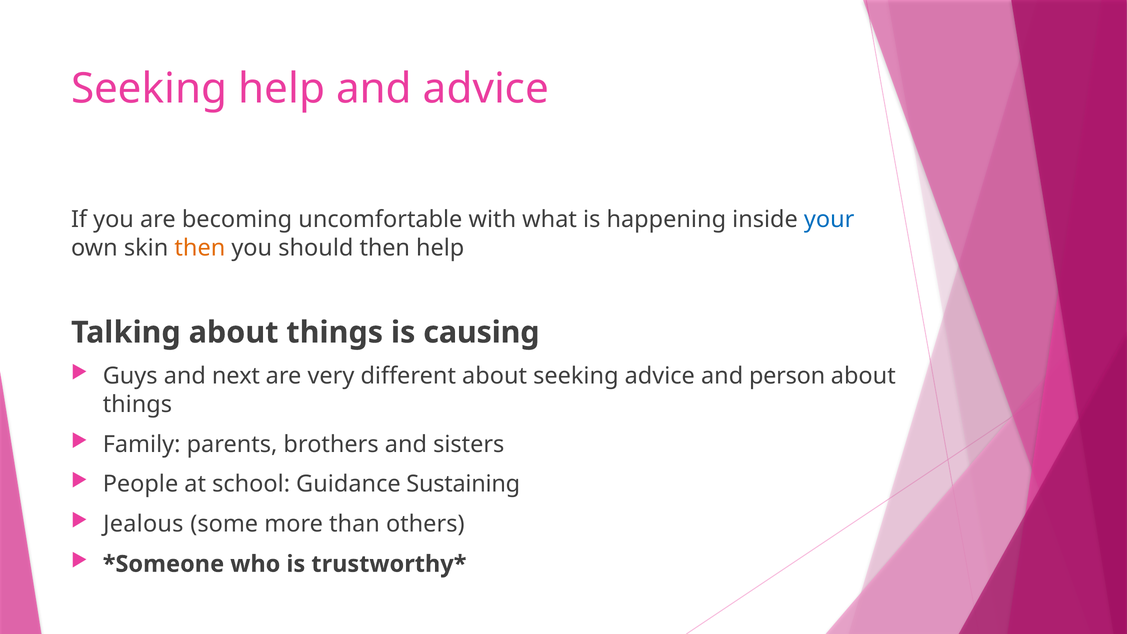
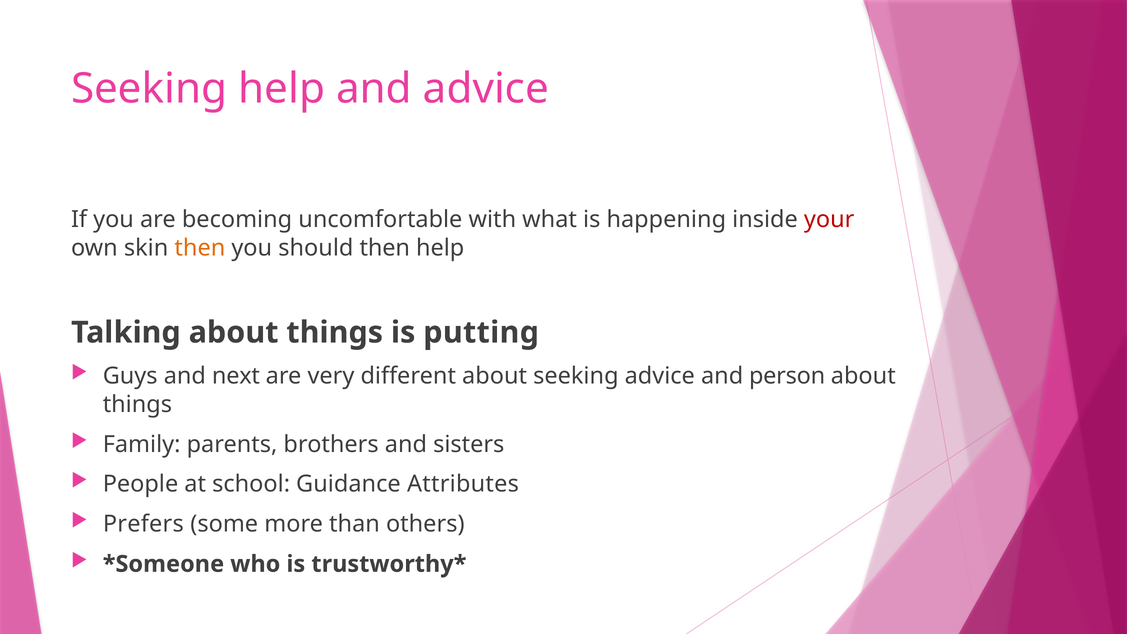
your colour: blue -> red
causing: causing -> putting
Sustaining: Sustaining -> Attributes
Jealous: Jealous -> Prefers
